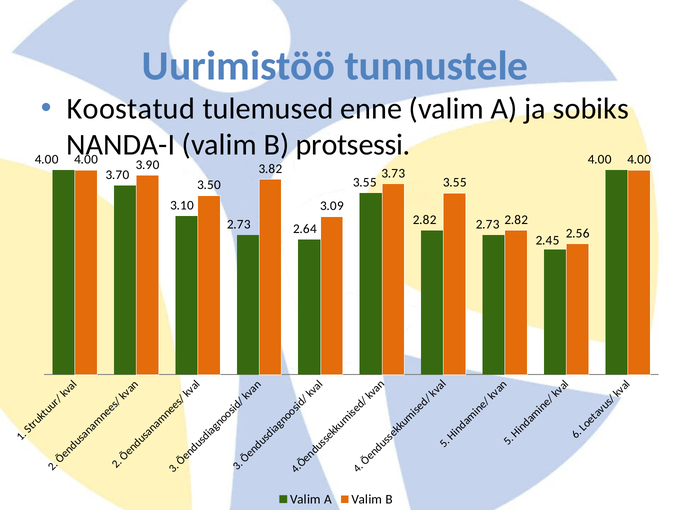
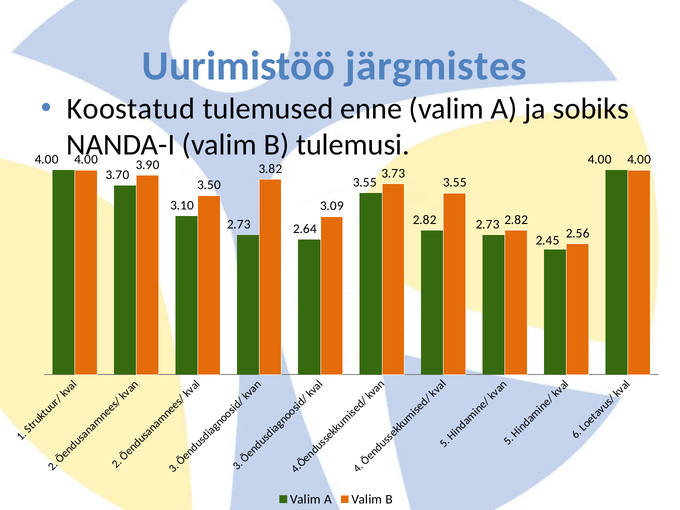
tunnustele: tunnustele -> järgmistes
protsessi: protsessi -> tulemusi
